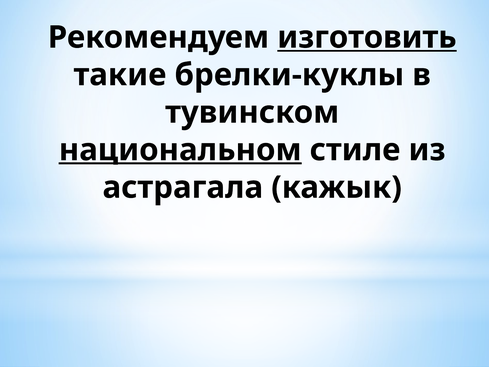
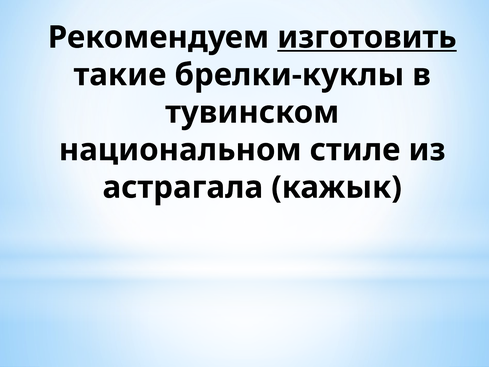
национальном underline: present -> none
